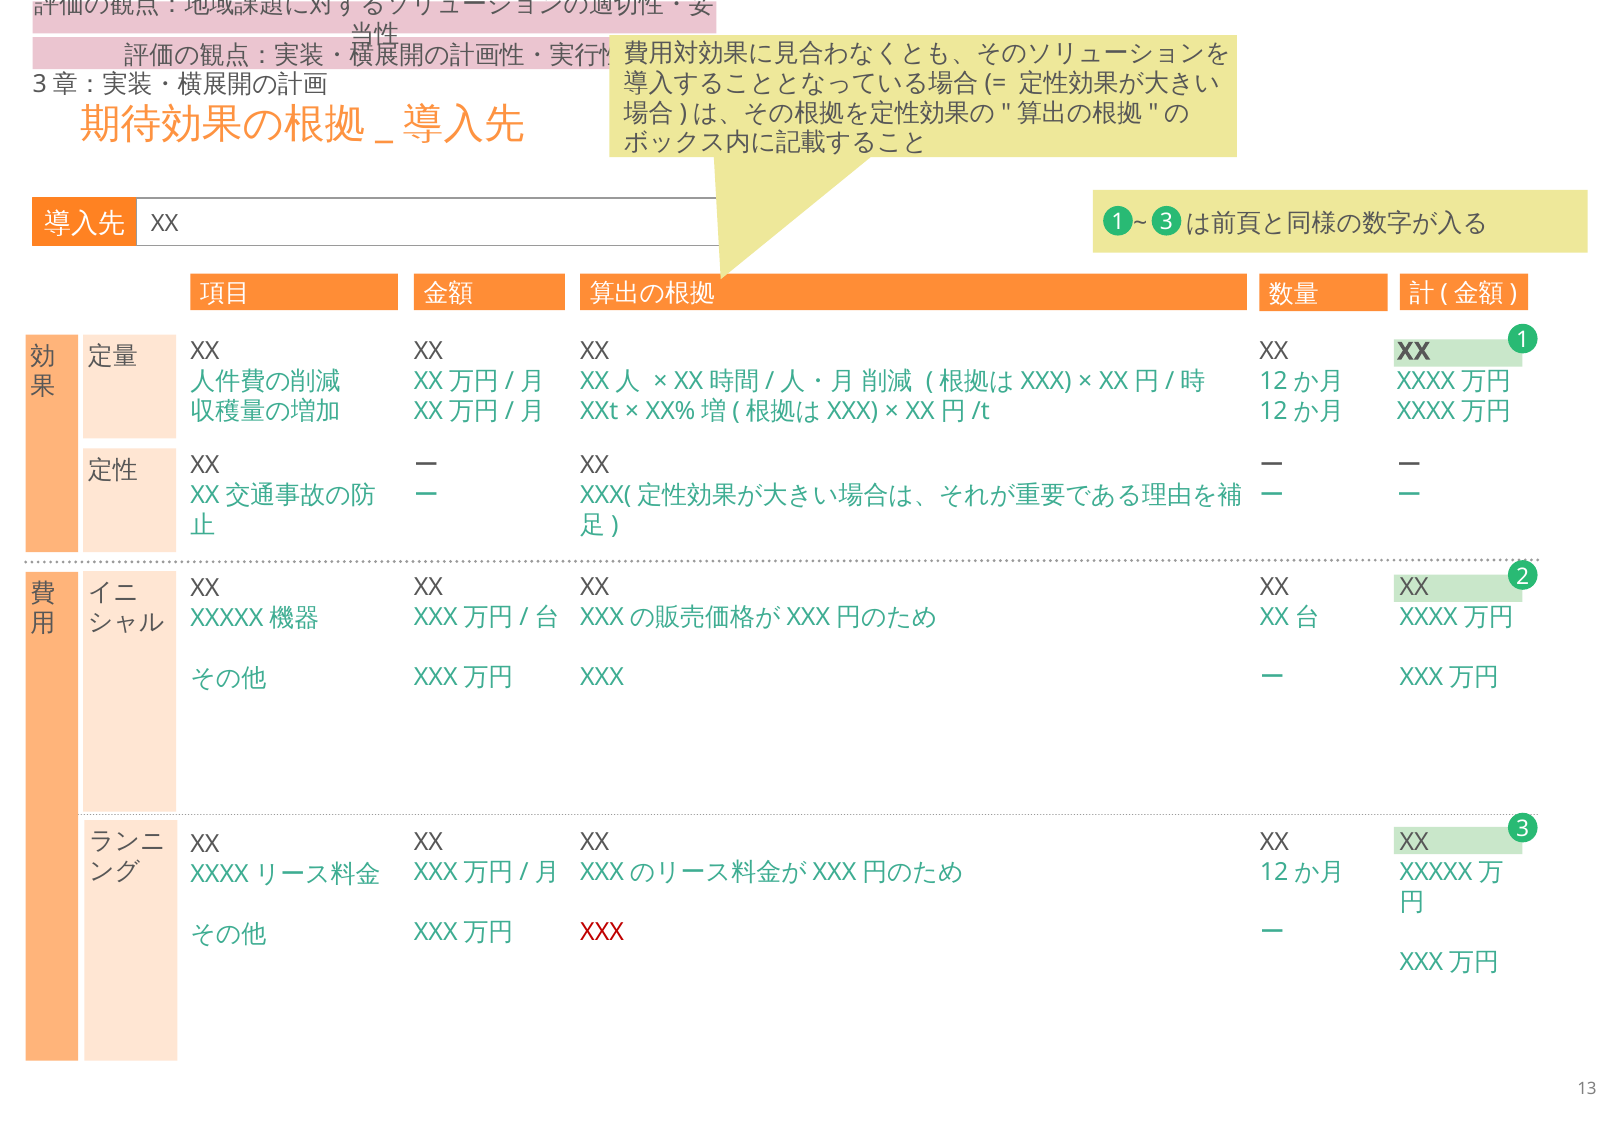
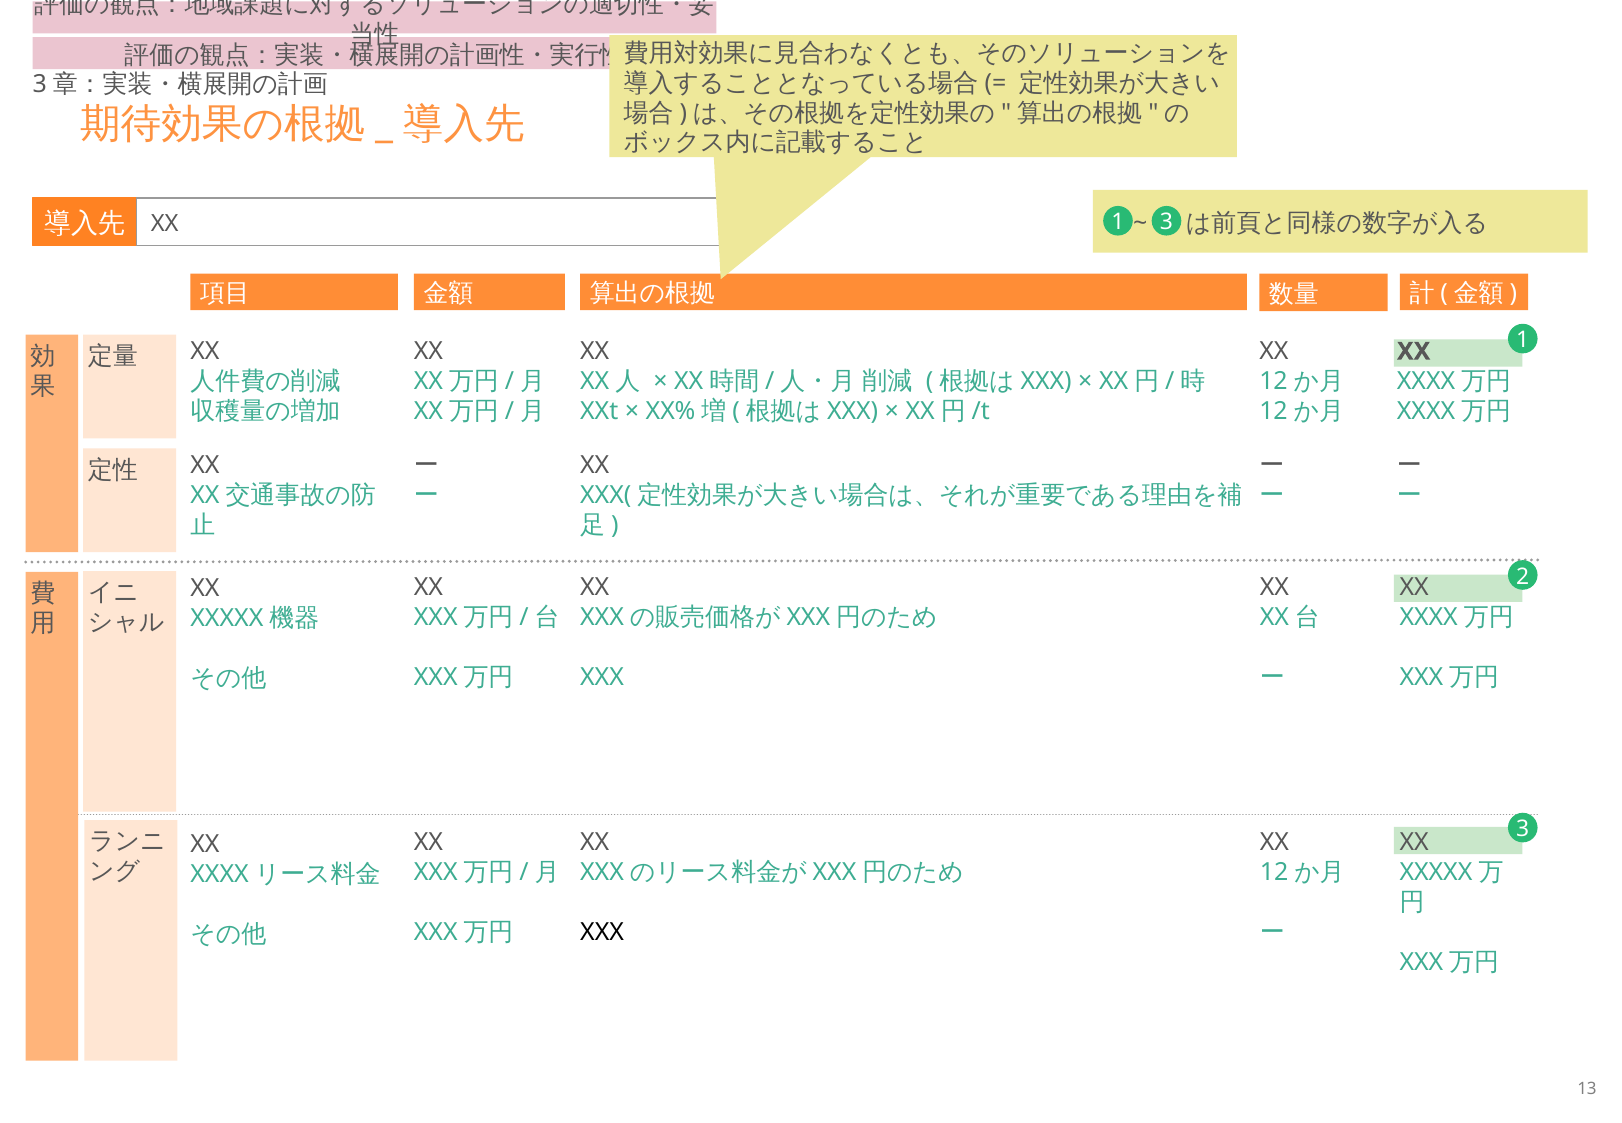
XXX at (602, 932) colour: red -> black
